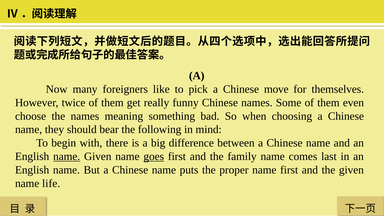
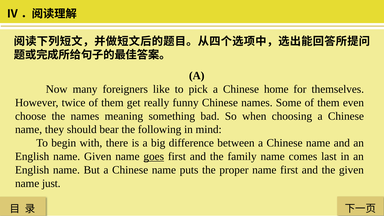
move: move -> home
name at (67, 156) underline: present -> none
life: life -> just
